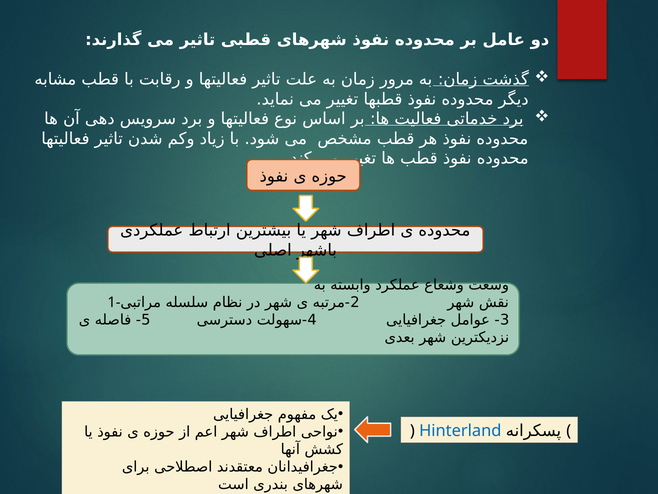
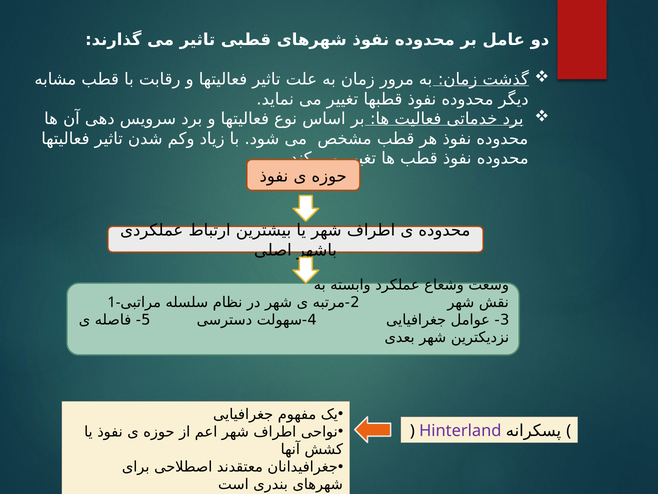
Hinterland colour: blue -> purple
